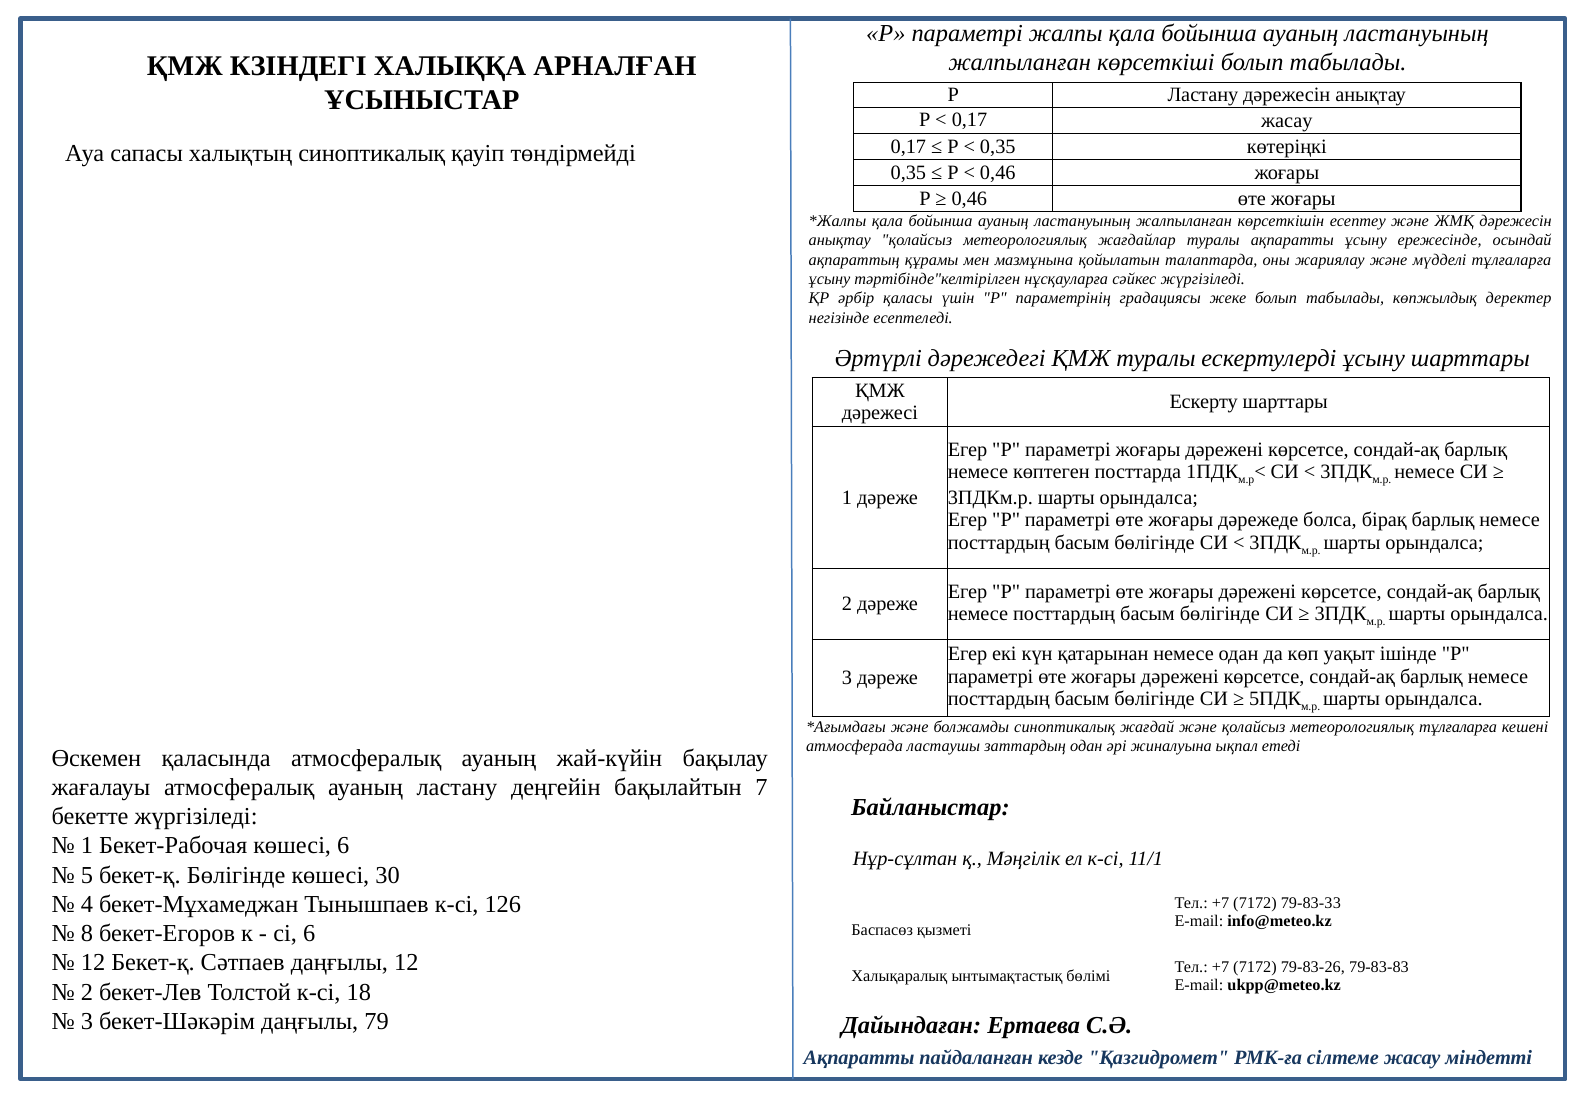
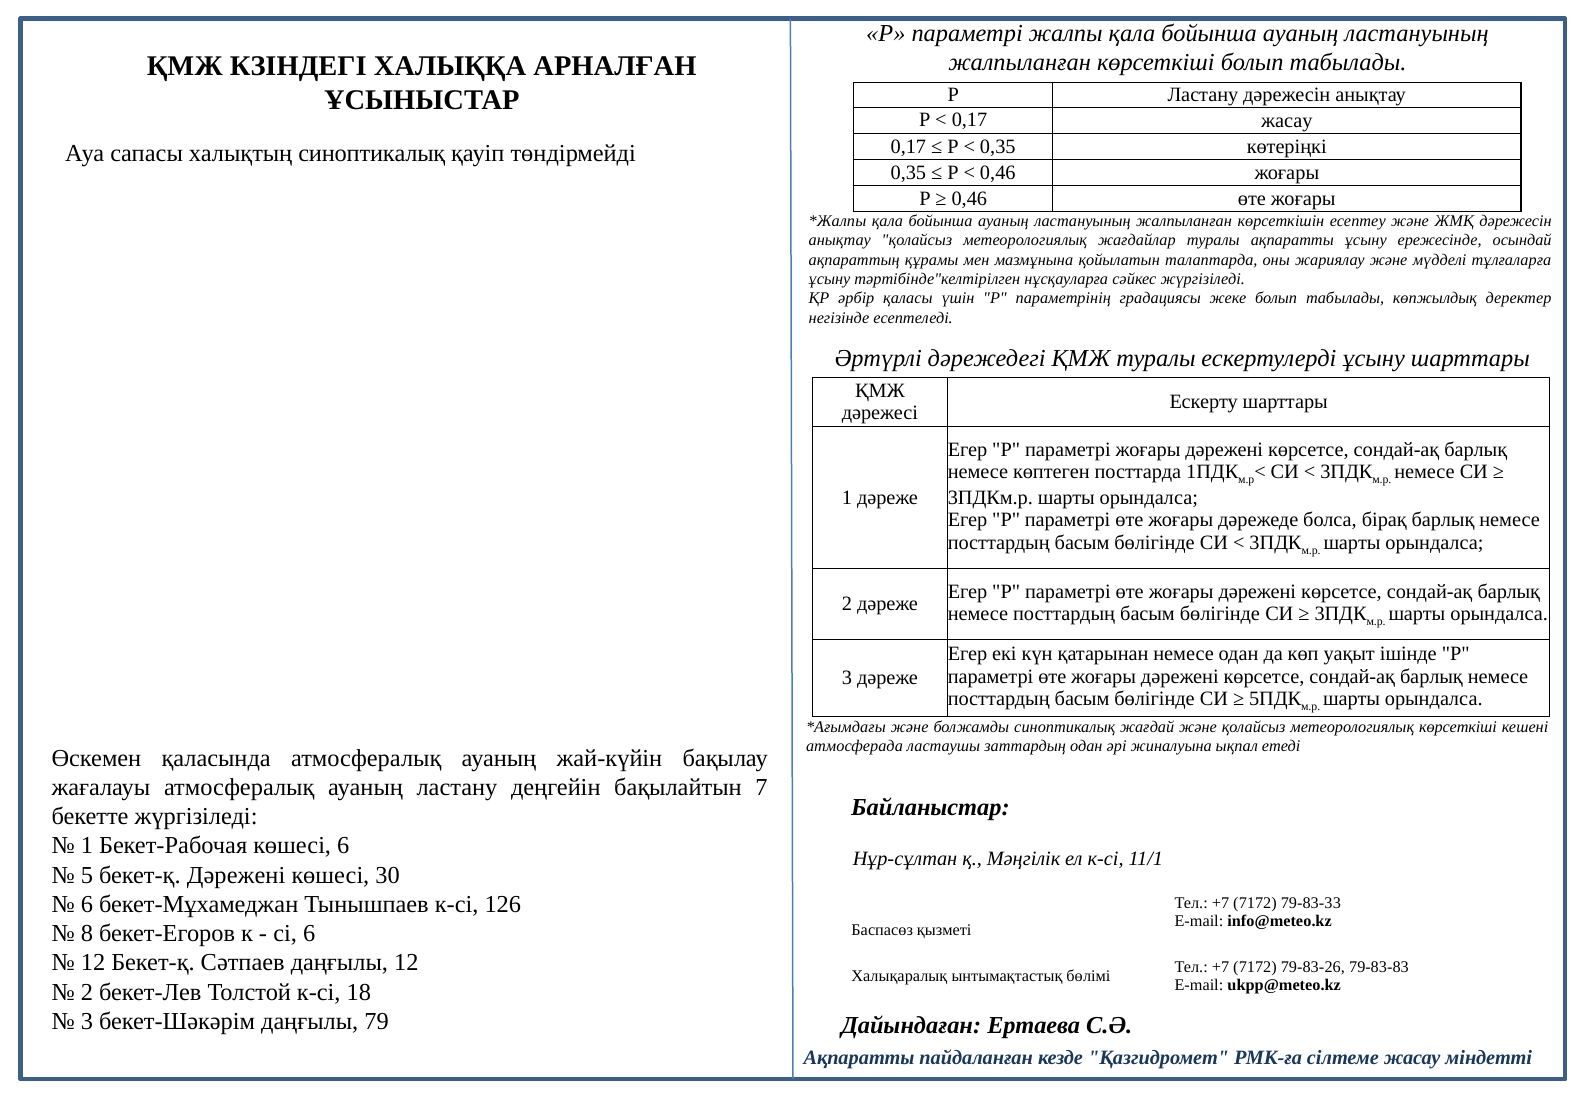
метеорологиялық тұлғаларға: тұлғаларға -> көрсеткіші
бекет-қ Бөлігінде: Бөлігінде -> Дәрежені
4 at (87, 904): 4 -> 6
